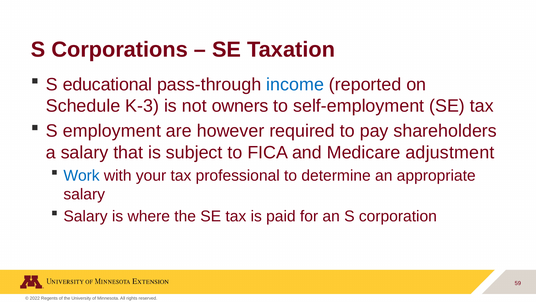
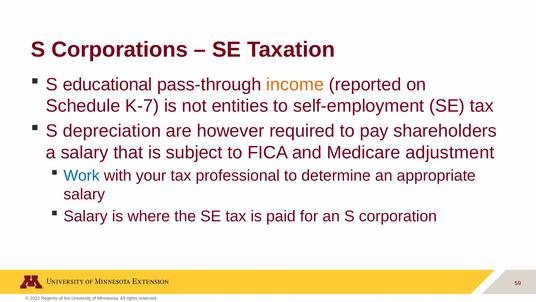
income colour: blue -> orange
K-3: K-3 -> K-7
owners: owners -> entities
employment: employment -> depreciation
